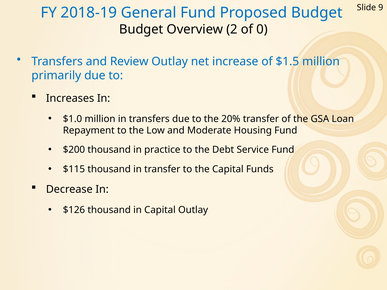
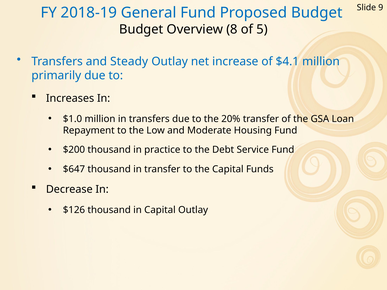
2: 2 -> 8
0: 0 -> 5
Review: Review -> Steady
$1.5: $1.5 -> $4.1
$115: $115 -> $647
